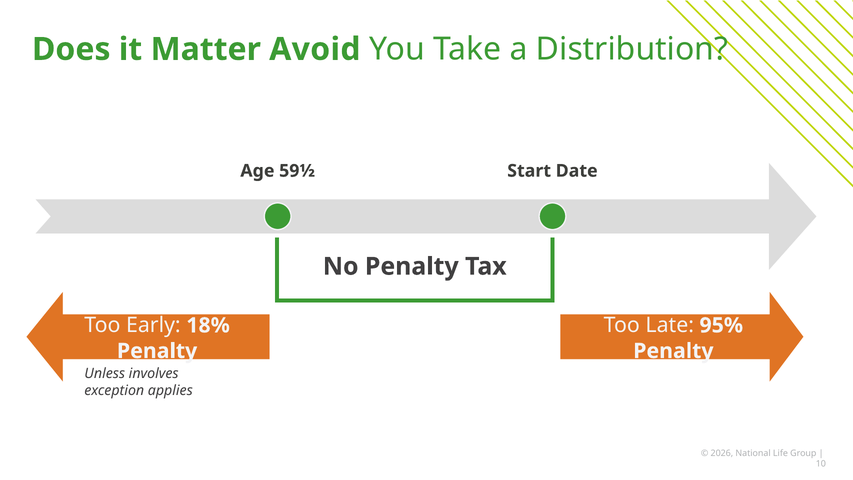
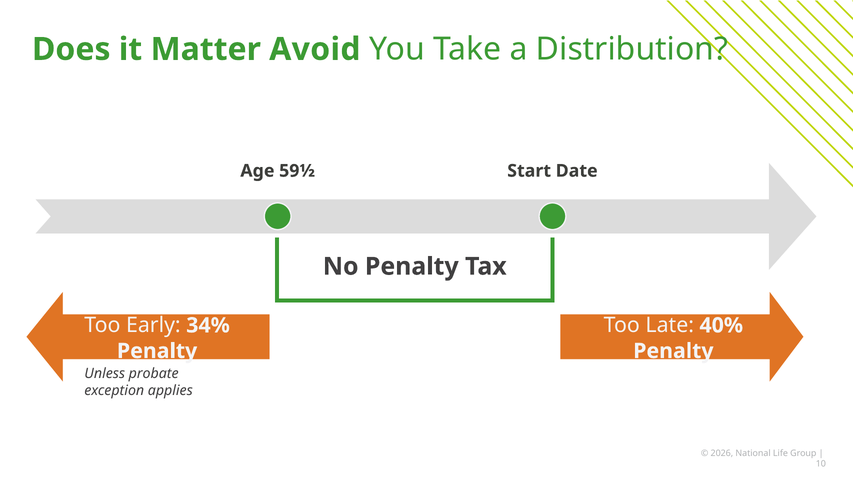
18%: 18% -> 34%
95%: 95% -> 40%
involves: involves -> probate
